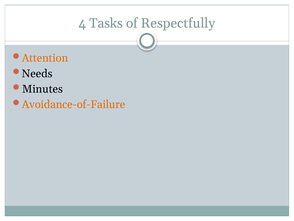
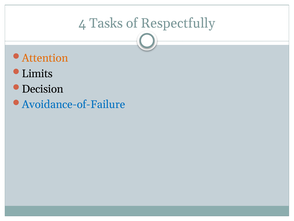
Needs: Needs -> Limits
Minutes: Minutes -> Decision
Avoidance-of-Failure colour: orange -> blue
